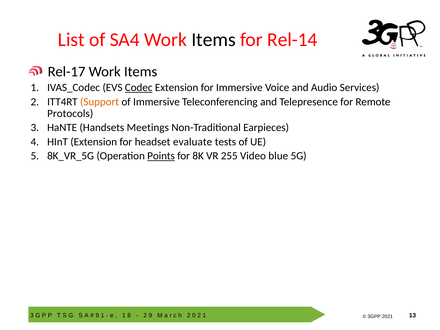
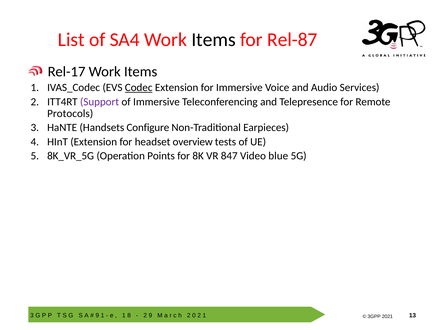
Rel-14: Rel-14 -> Rel-87
Support colour: orange -> purple
Meetings: Meetings -> Configure
evaluate: evaluate -> overview
Points underline: present -> none
255: 255 -> 847
